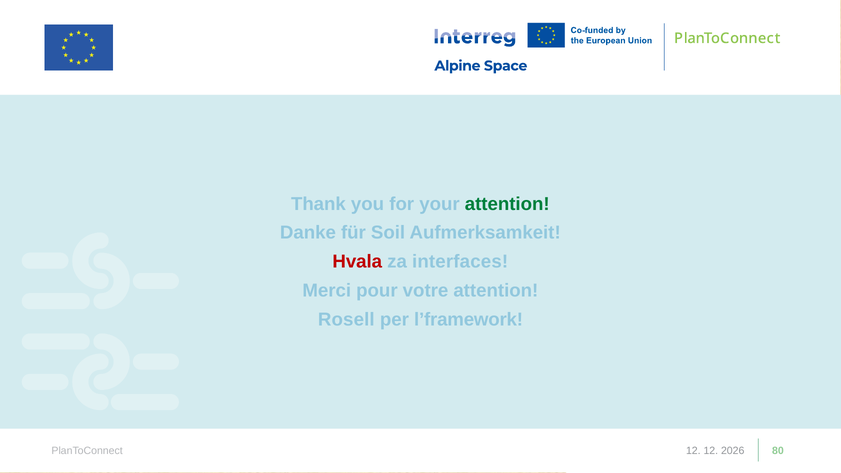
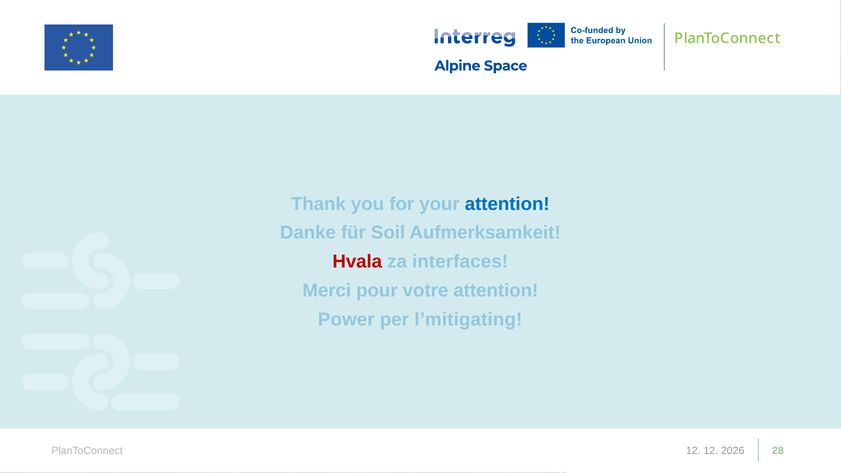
attention at (507, 204) colour: green -> blue
Rosell: Rosell -> Power
l’framework: l’framework -> l’mitigating
80: 80 -> 28
